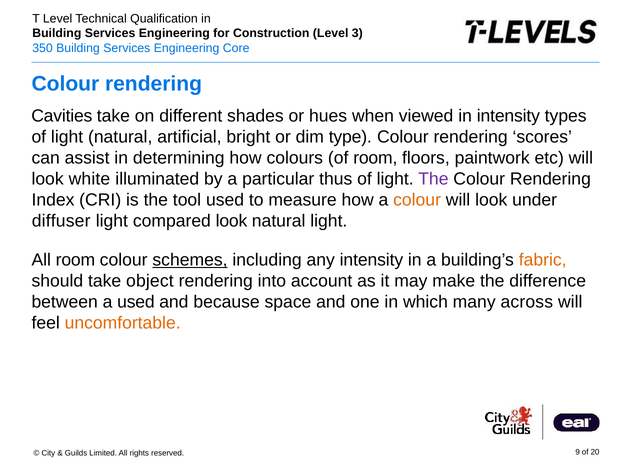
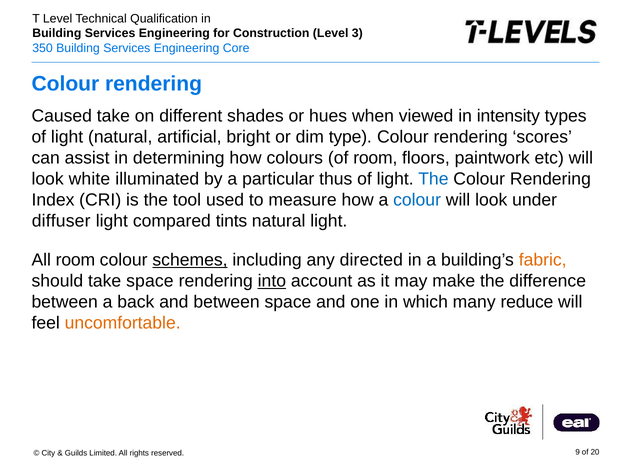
Cavities: Cavities -> Caused
The at (433, 179) colour: purple -> blue
colour at (417, 200) colour: orange -> blue
compared look: look -> tints
any intensity: intensity -> directed
take object: object -> space
into underline: none -> present
a used: used -> back
and because: because -> between
across: across -> reduce
